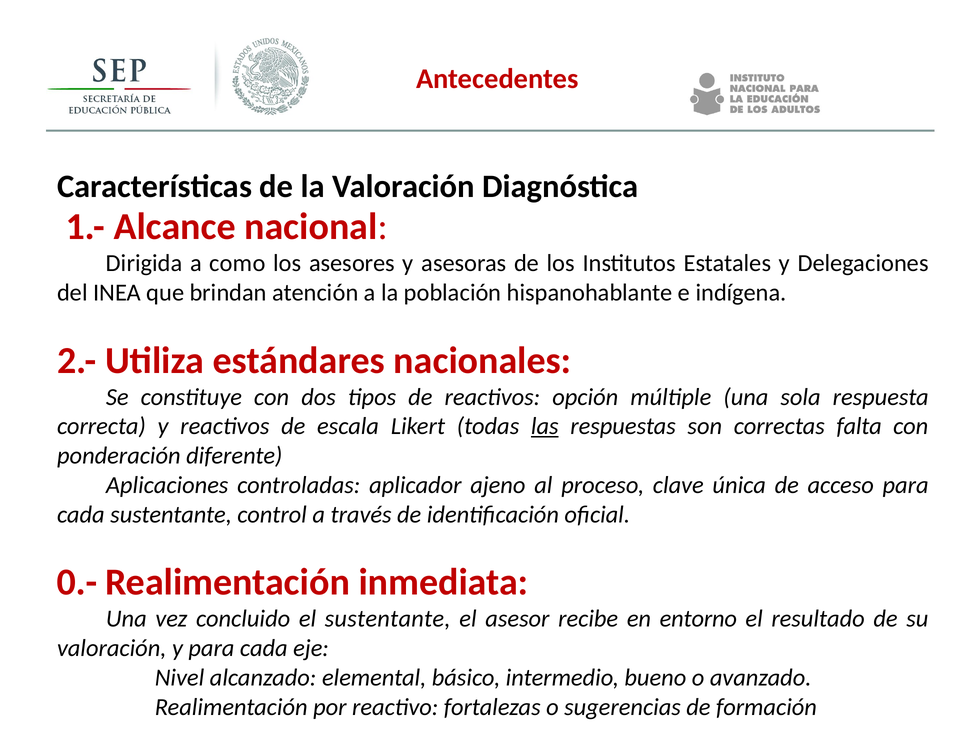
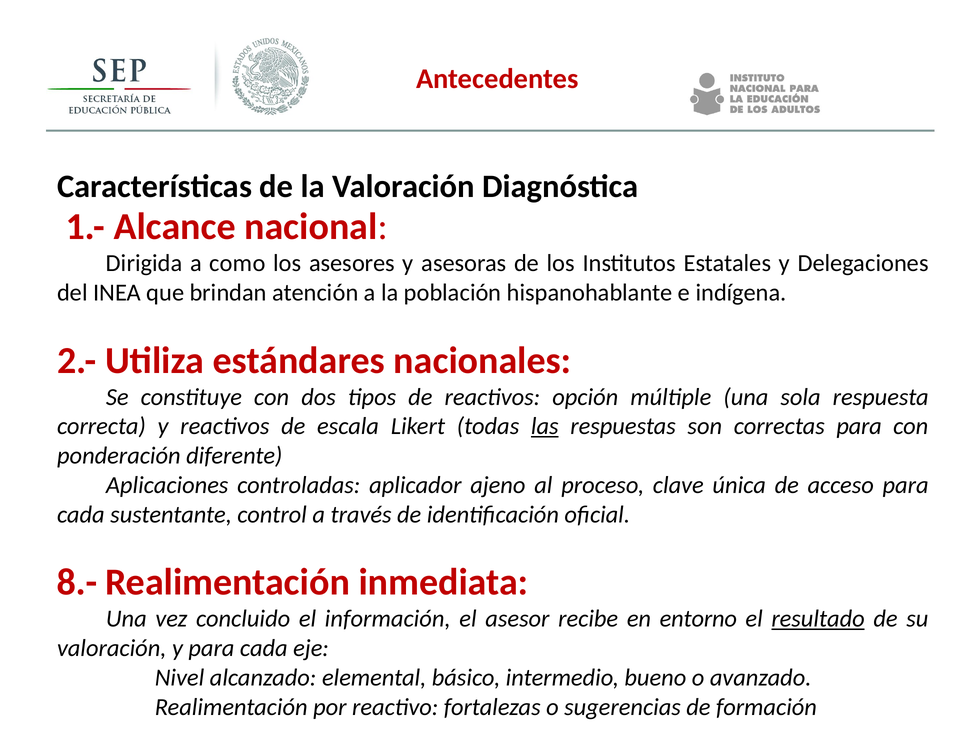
correctas falta: falta -> para
0.-: 0.- -> 8.-
el sustentante: sustentante -> información
resultado underline: none -> present
